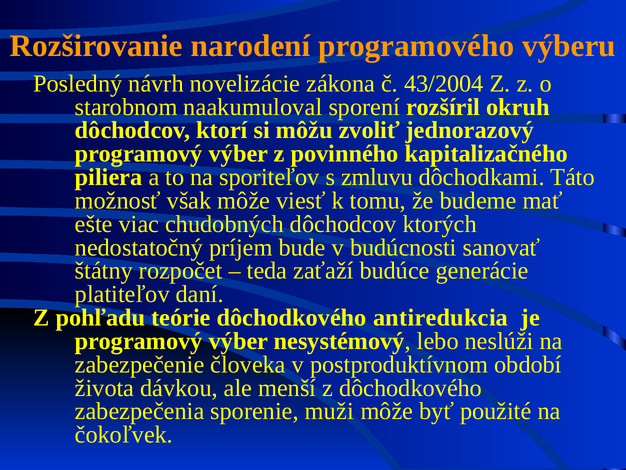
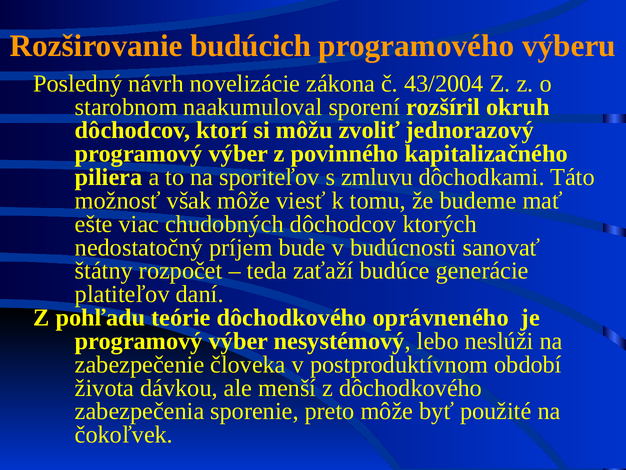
narodení: narodení -> budúcich
antiredukcia: antiredukcia -> oprávneného
muži: muži -> preto
